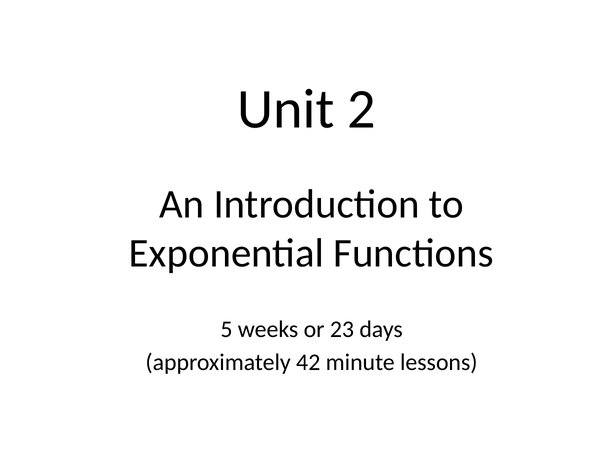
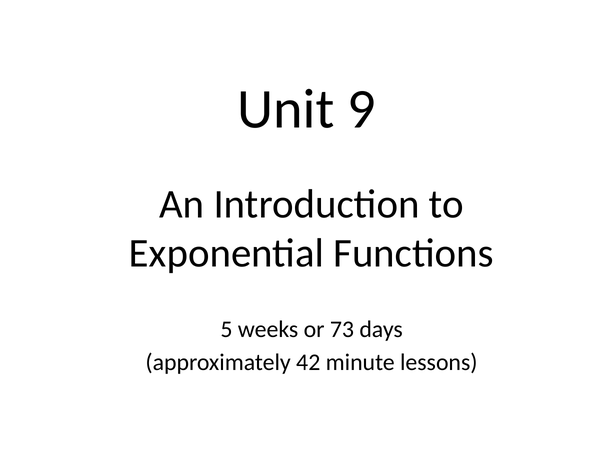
2: 2 -> 9
23: 23 -> 73
